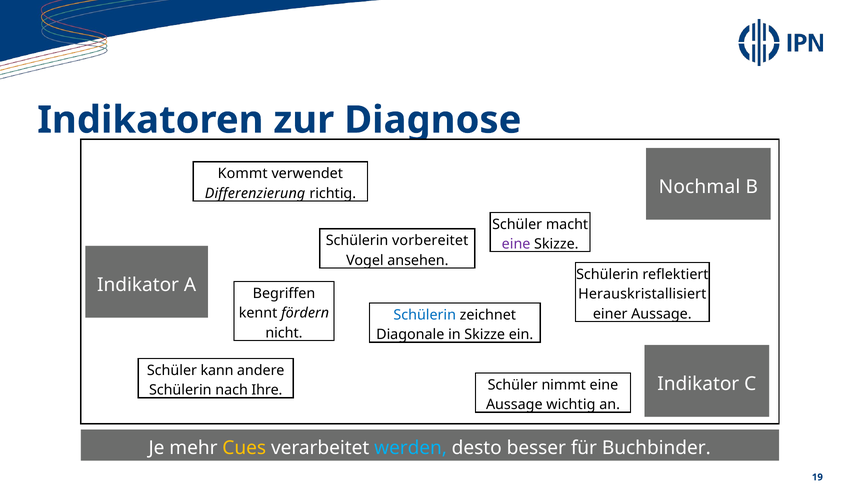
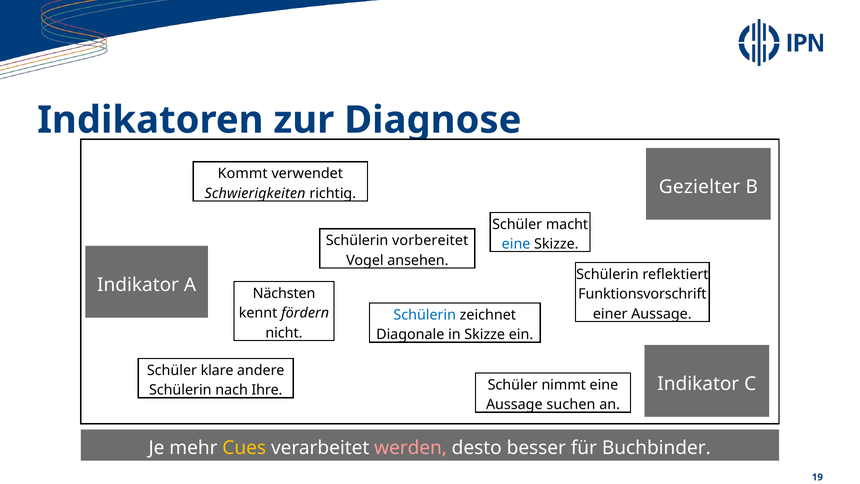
Nochmal: Nochmal -> Gezielter
Differenzierung: Differenzierung -> Schwierigkeiten
eine at (516, 244) colour: purple -> blue
Begriffen: Begriffen -> Nächsten
Herauskristallisiert: Herauskristallisiert -> Funktionsvorschrift
kann: kann -> klare
wichtig: wichtig -> suchen
werden colour: light blue -> pink
